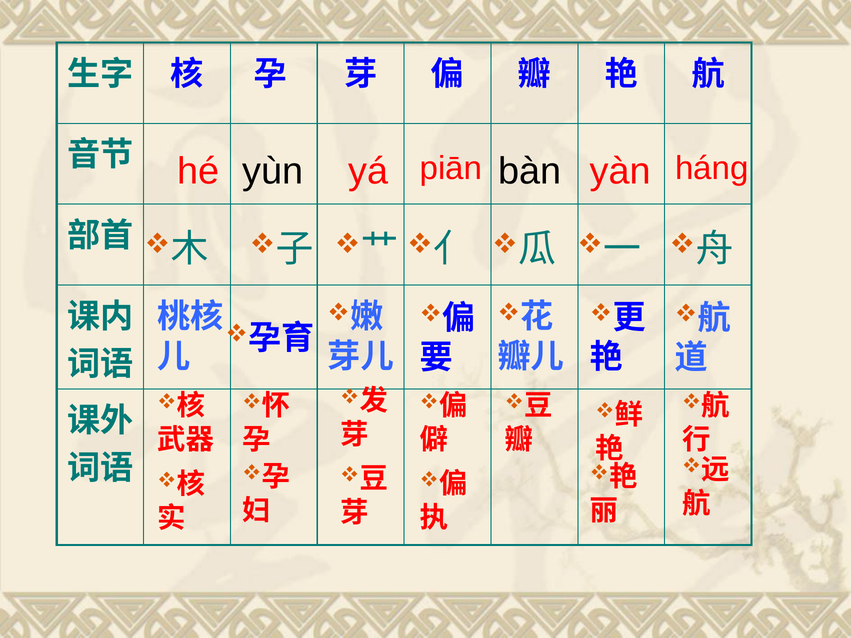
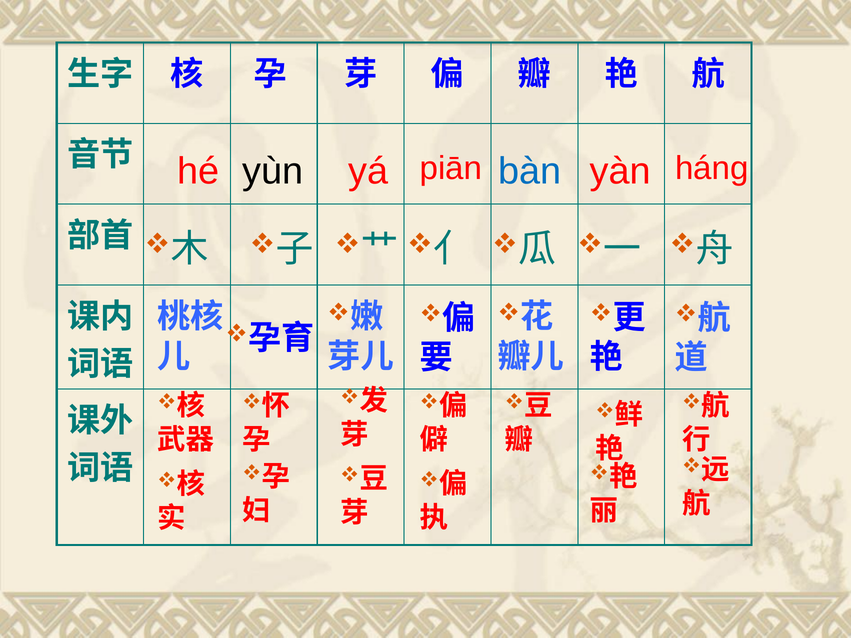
bàn colour: black -> blue
